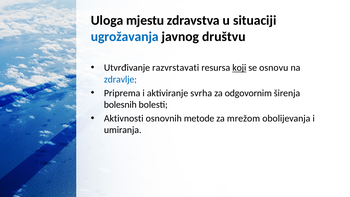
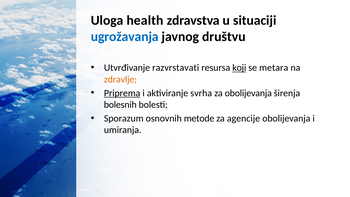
mjestu: mjestu -> health
osnovu: osnovu -> metara
zdravlje colour: blue -> orange
Priprema underline: none -> present
za odgovornim: odgovornim -> obolijevanja
Aktivnosti: Aktivnosti -> Sporazum
mrežom: mrežom -> agencije
